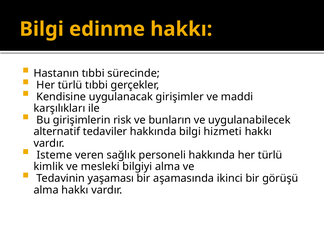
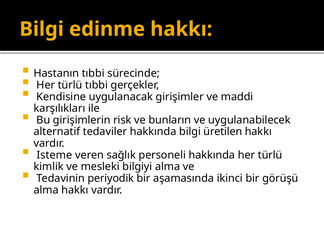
hizmeti: hizmeti -> üretilen
yaşaması: yaşaması -> periyodik
